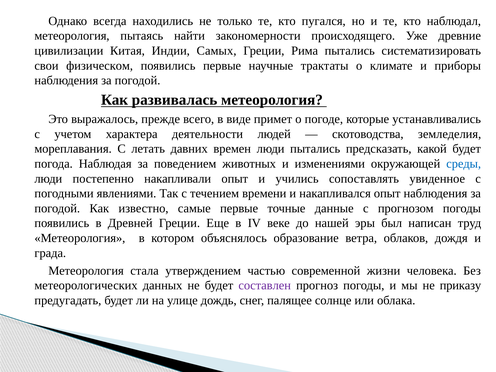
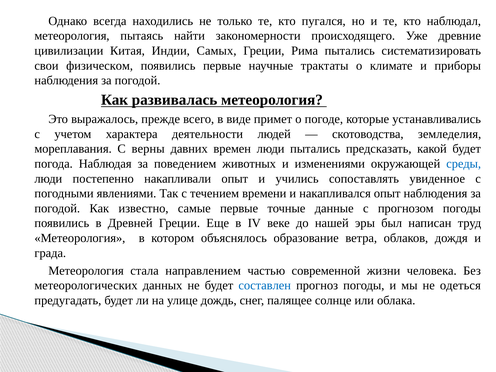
летать: летать -> верны
утверждением: утверждением -> направлением
составлен colour: purple -> blue
приказу: приказу -> одеться
